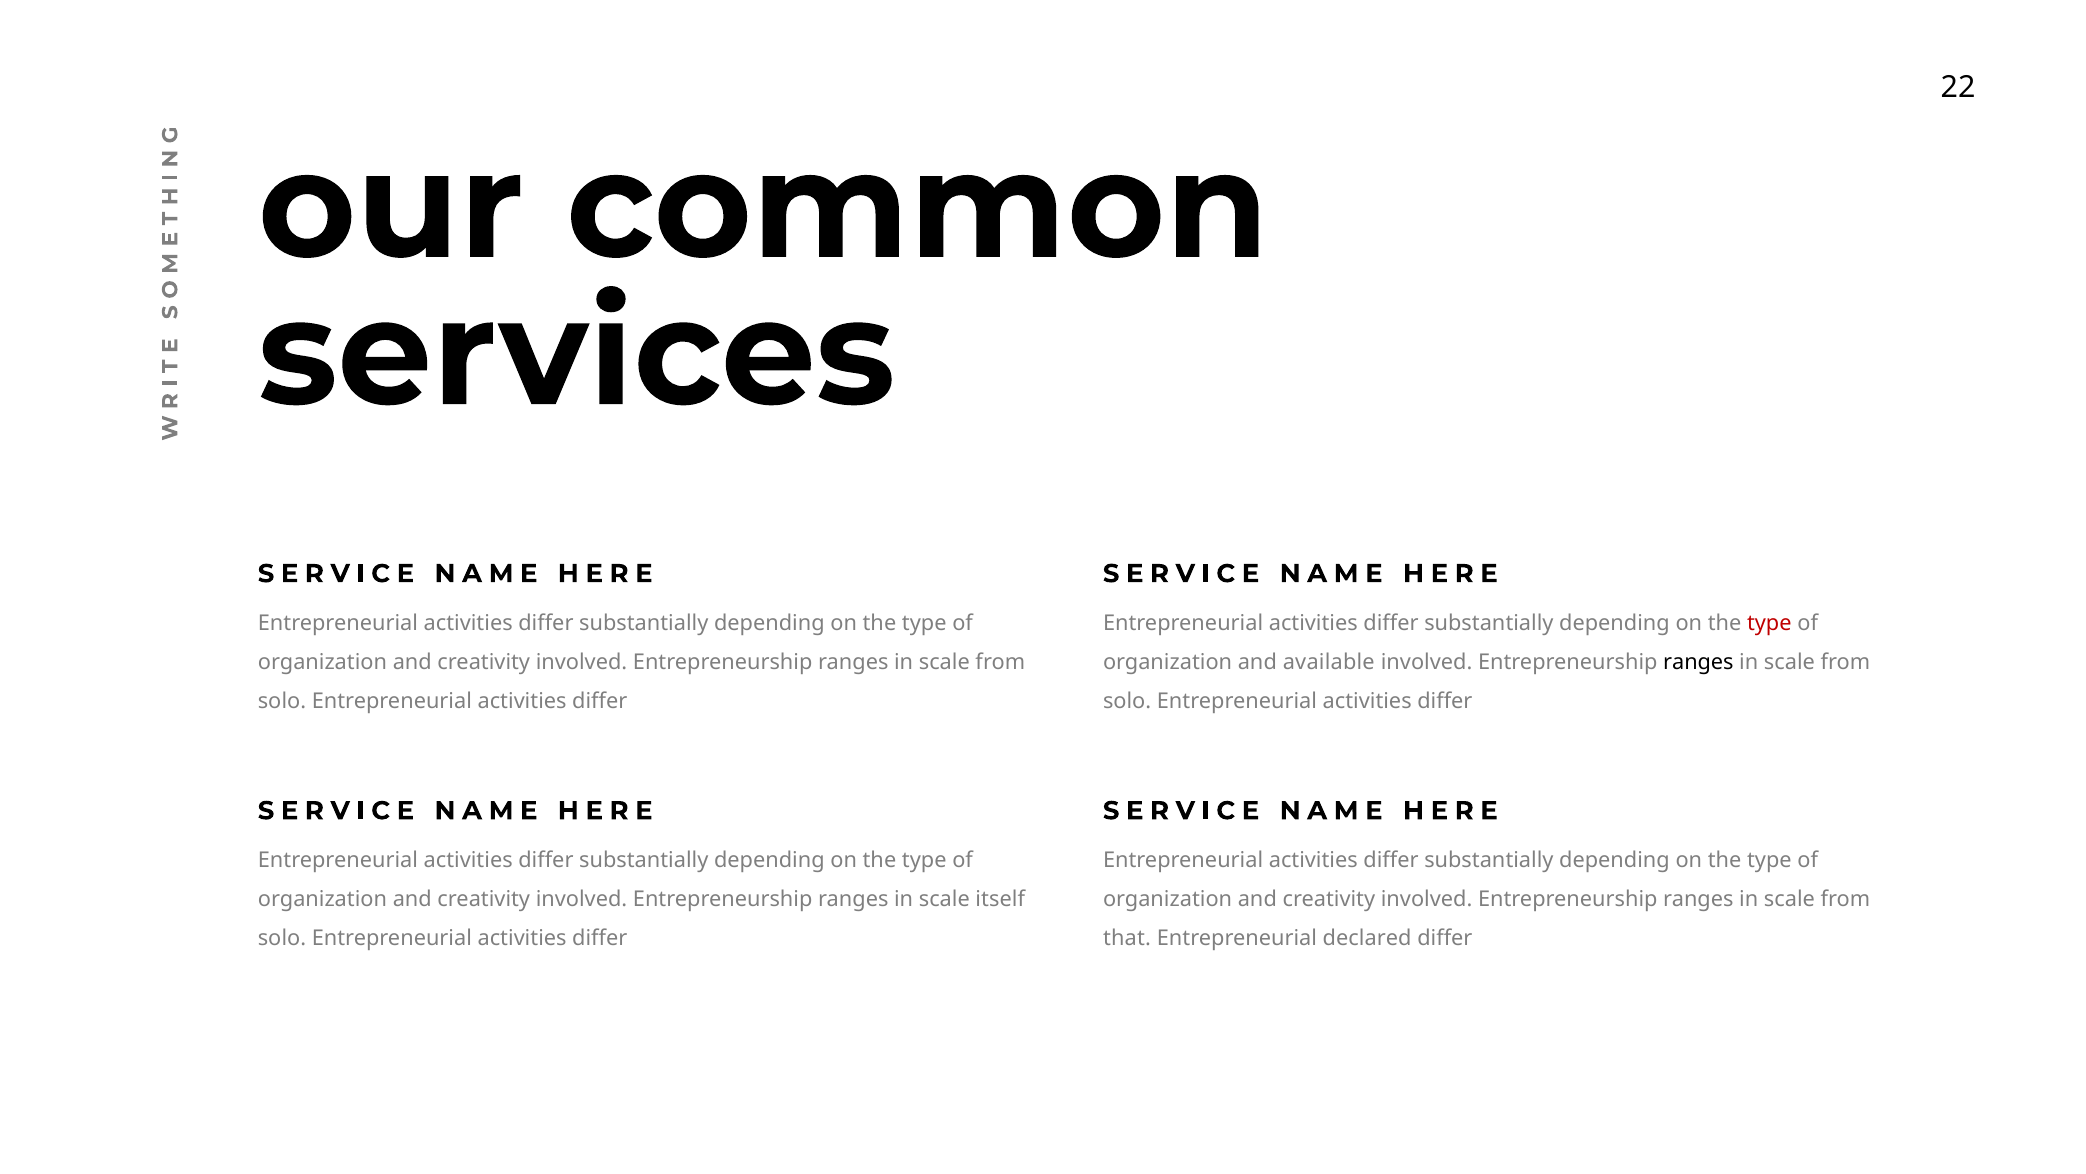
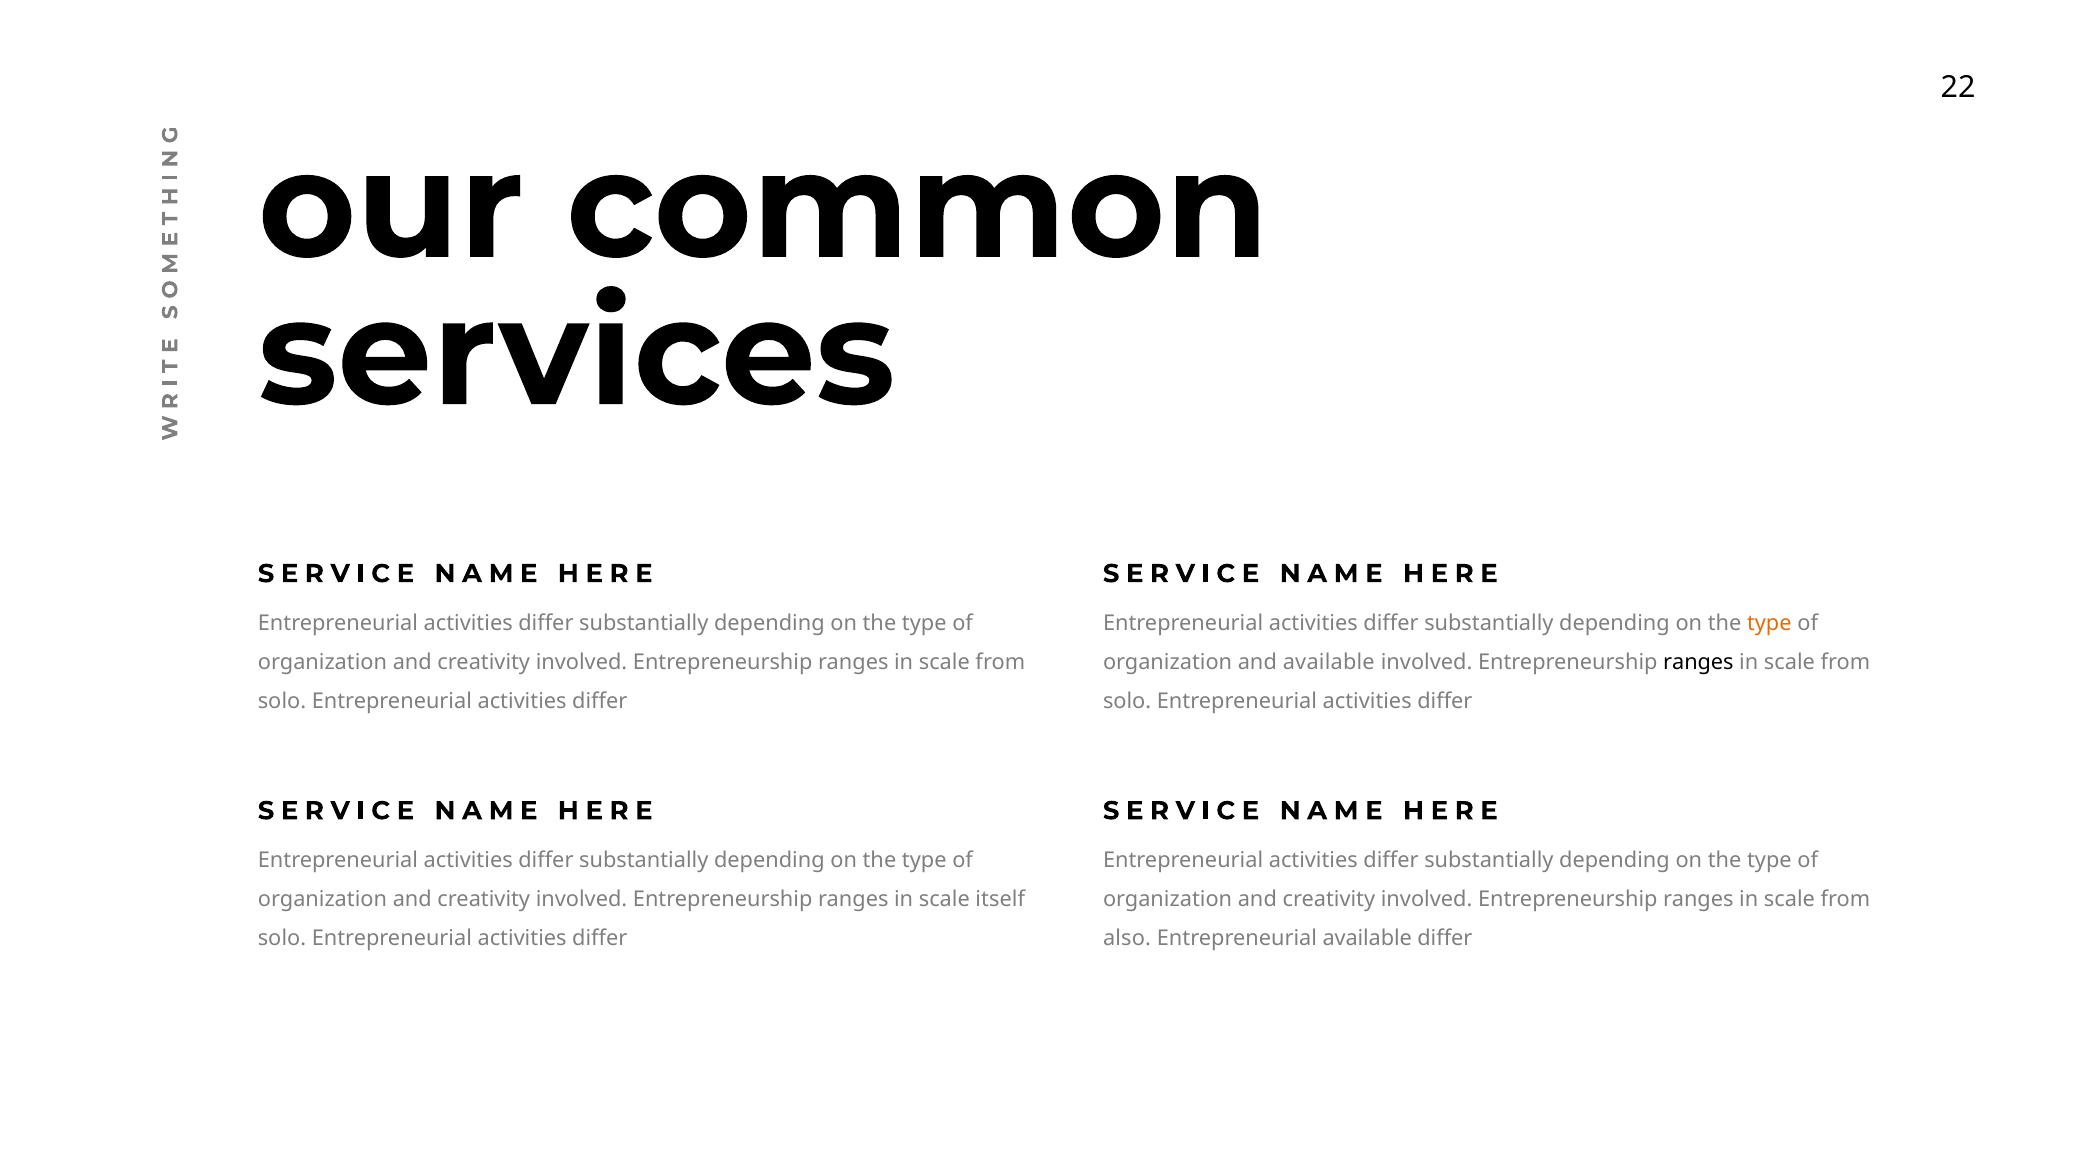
type at (1769, 623) colour: red -> orange
that: that -> also
Entrepreneurial declared: declared -> available
